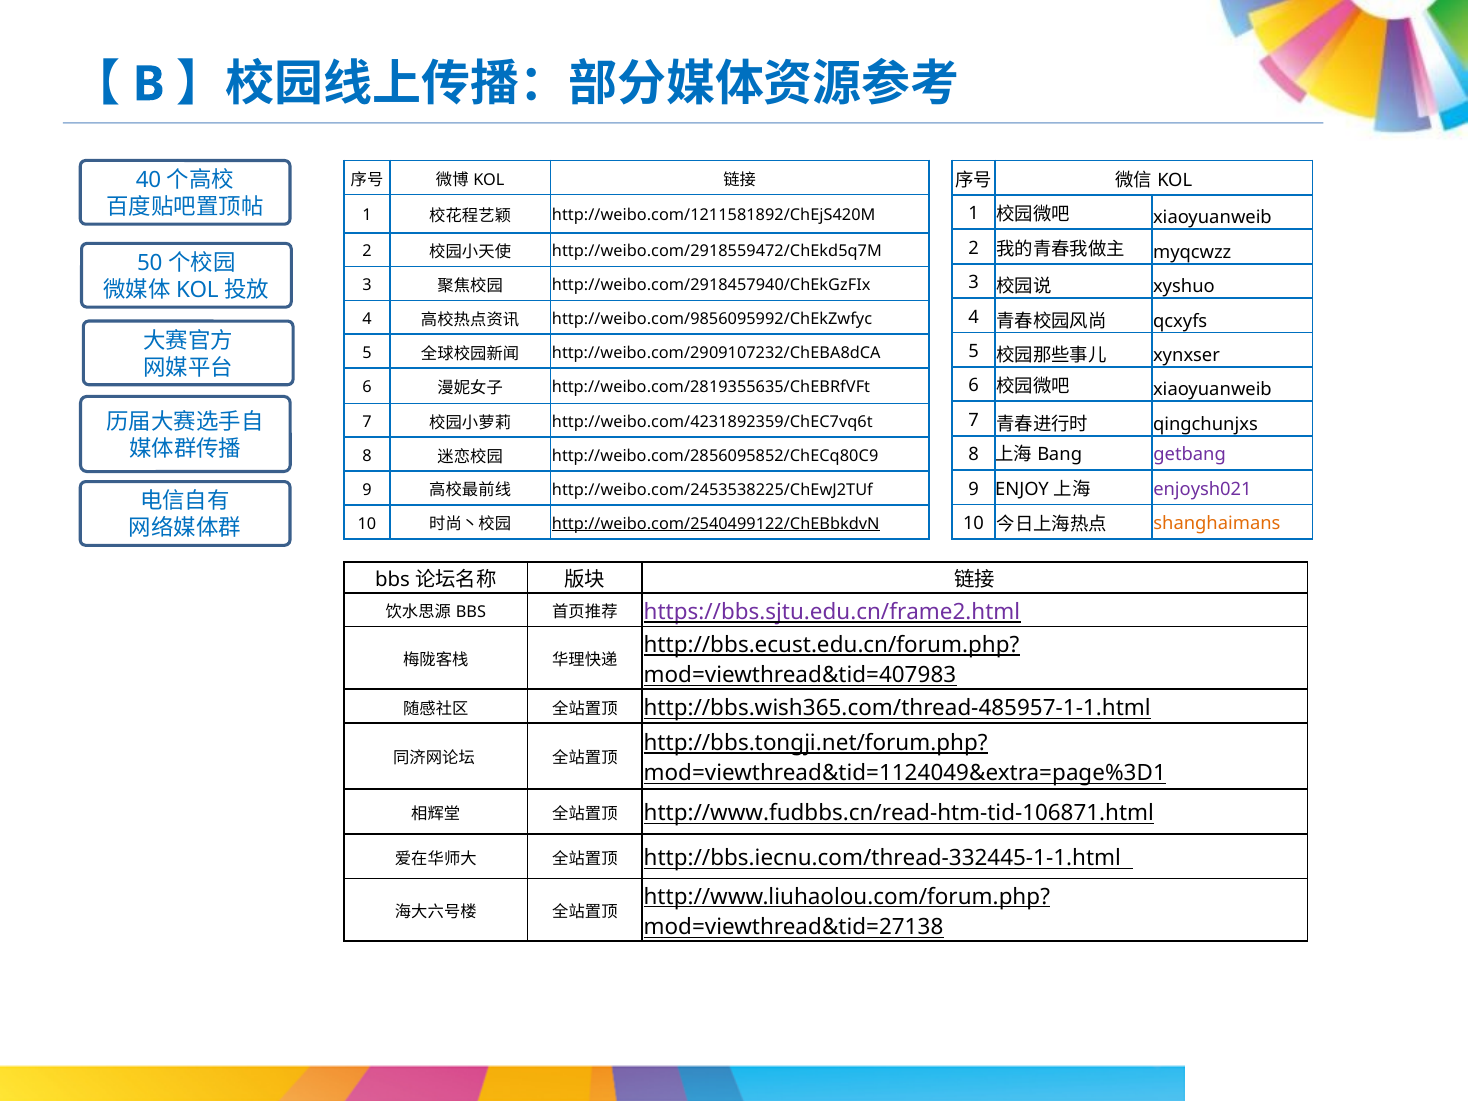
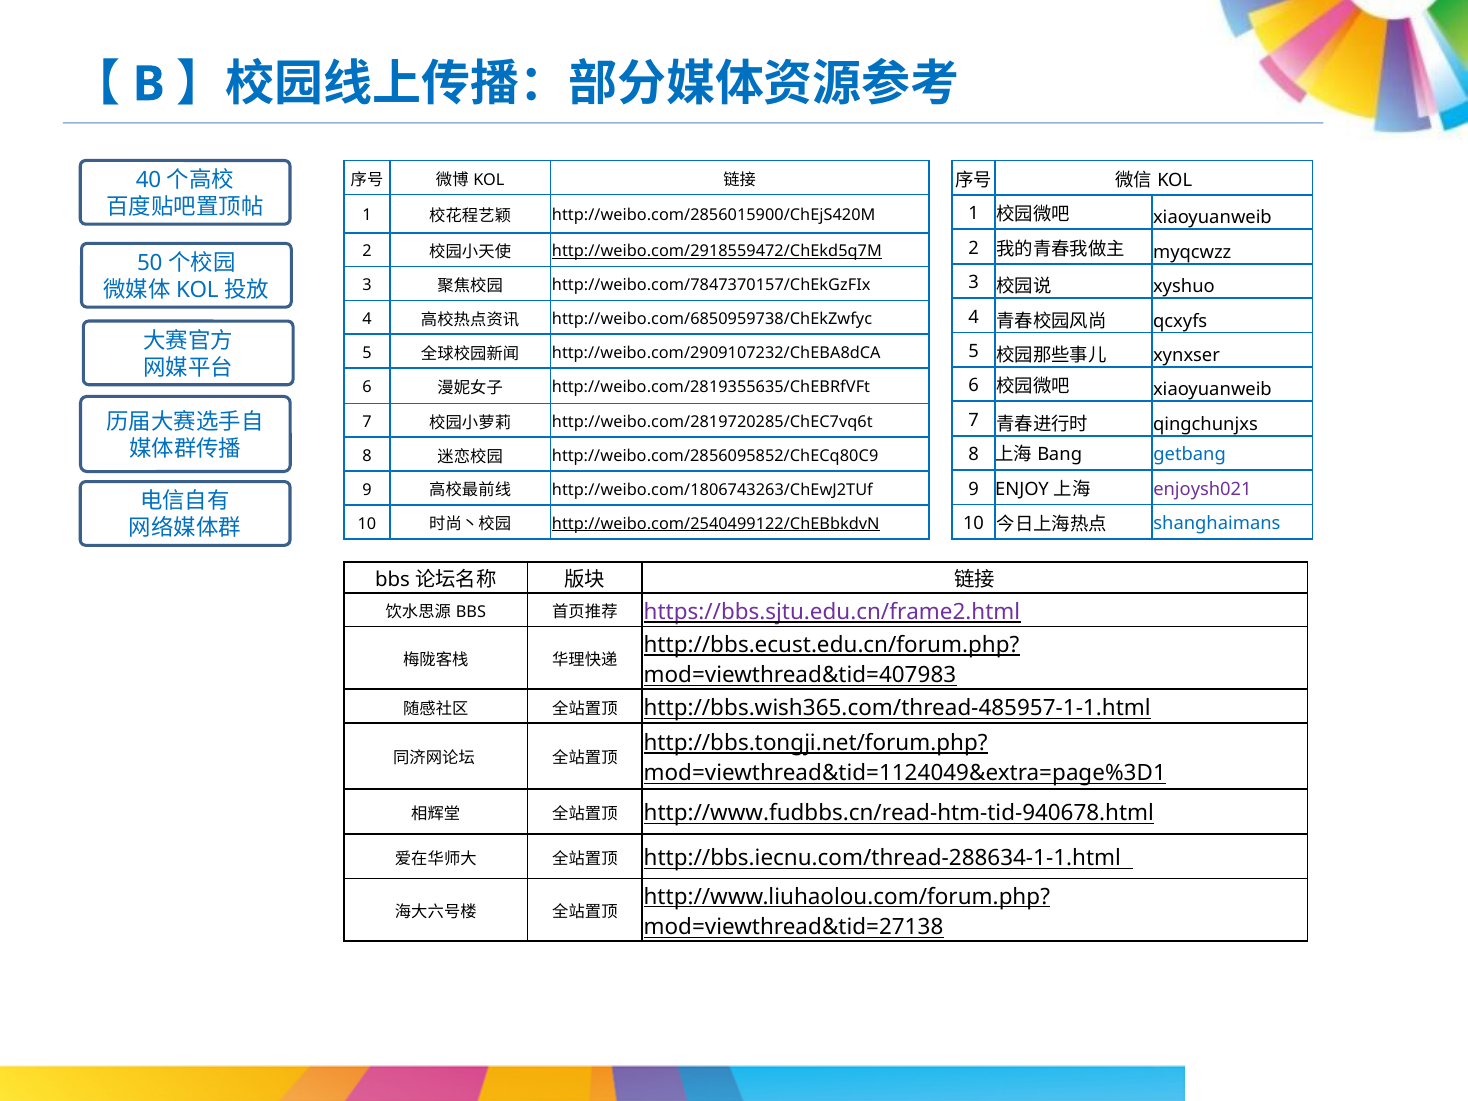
http://weibo.com/1211581892/ChEjS420M: http://weibo.com/1211581892/ChEjS420M -> http://weibo.com/2856015900/ChEjS420M
http://weibo.com/2918559472/ChEkd5q7M underline: none -> present
http://weibo.com/2918457940/ChEkGzFIx: http://weibo.com/2918457940/ChEkGzFIx -> http://weibo.com/7847370157/ChEkGzFIx
http://weibo.com/9856095992/ChEkZwfyc: http://weibo.com/9856095992/ChEkZwfyc -> http://weibo.com/6850959738/ChEkZwfyc
http://weibo.com/4231892359/ChEC7vq6t: http://weibo.com/4231892359/ChEC7vq6t -> http://weibo.com/2819720285/ChEC7vq6t
getbang colour: purple -> blue
http://weibo.com/2453538225/ChEwJ2TUf: http://weibo.com/2453538225/ChEwJ2TUf -> http://weibo.com/1806743263/ChEwJ2TUf
shanghaimans colour: orange -> blue
http://www.fudbbs.cn/read-htm-tid-106871.html: http://www.fudbbs.cn/read-htm-tid-106871.html -> http://www.fudbbs.cn/read-htm-tid-940678.html
http://bbs.iecnu.com/thread-332445-1-1.html: http://bbs.iecnu.com/thread-332445-1-1.html -> http://bbs.iecnu.com/thread-288634-1-1.html
